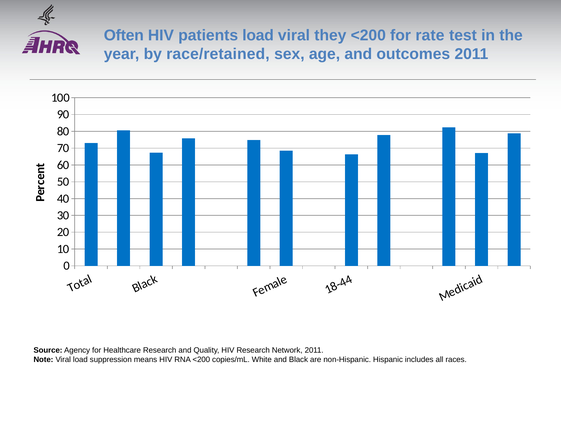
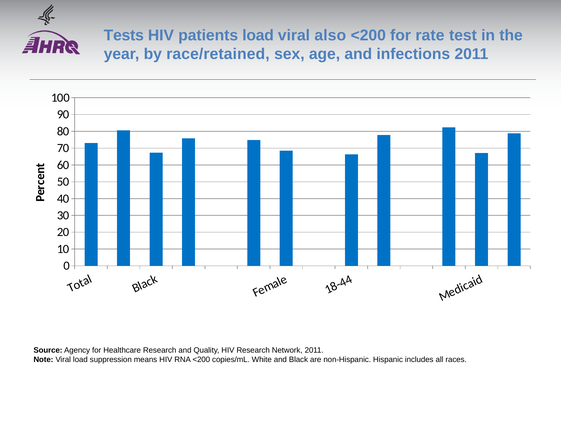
Often: Often -> Tests
they: they -> also
outcomes: outcomes -> infections
